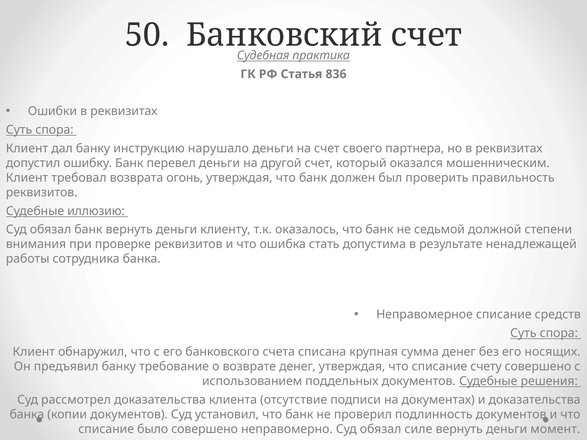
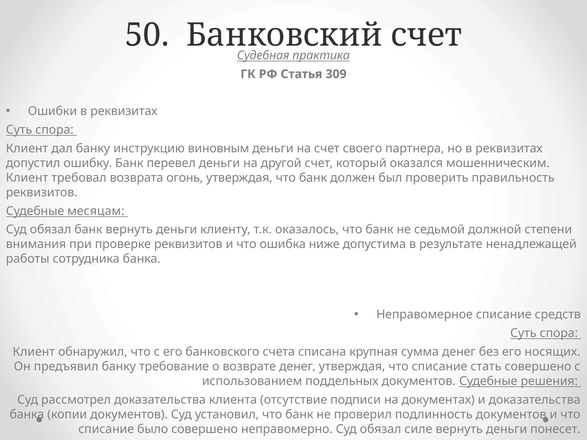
836: 836 -> 309
нарушало: нарушало -> виновным
иллюзию: иллюзию -> месяцам
стать: стать -> ниже
счету: счету -> стать
момент: момент -> понесет
